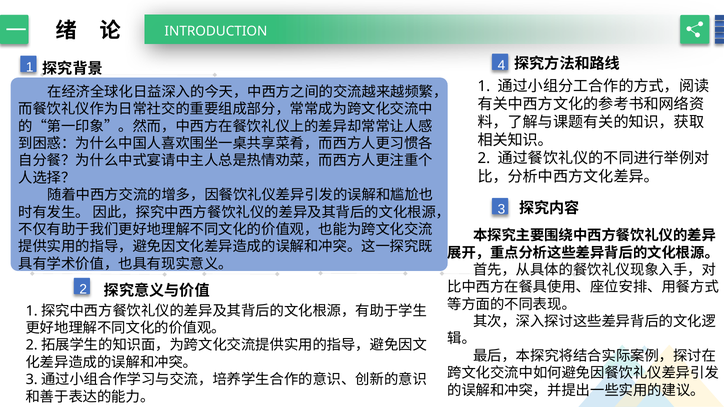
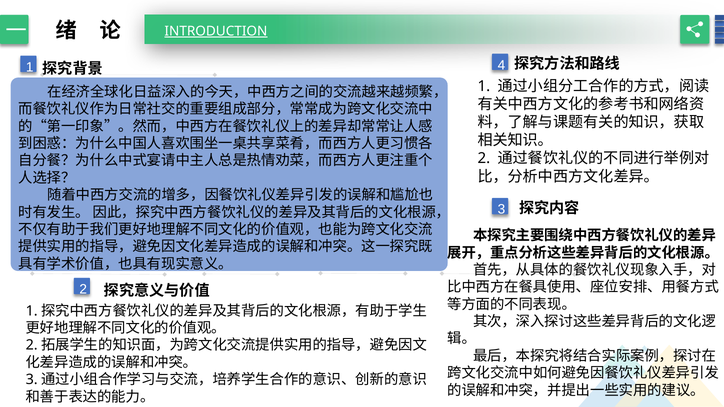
INTRODUCTION underline: none -> present
